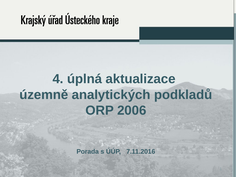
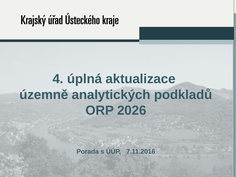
2006: 2006 -> 2026
